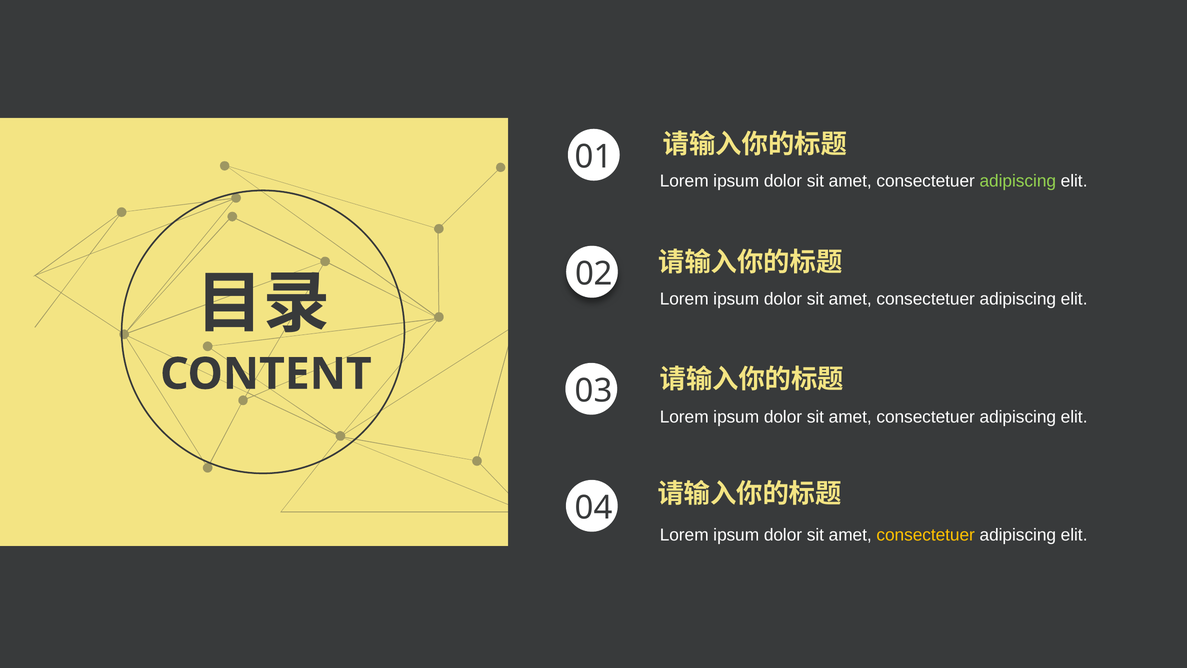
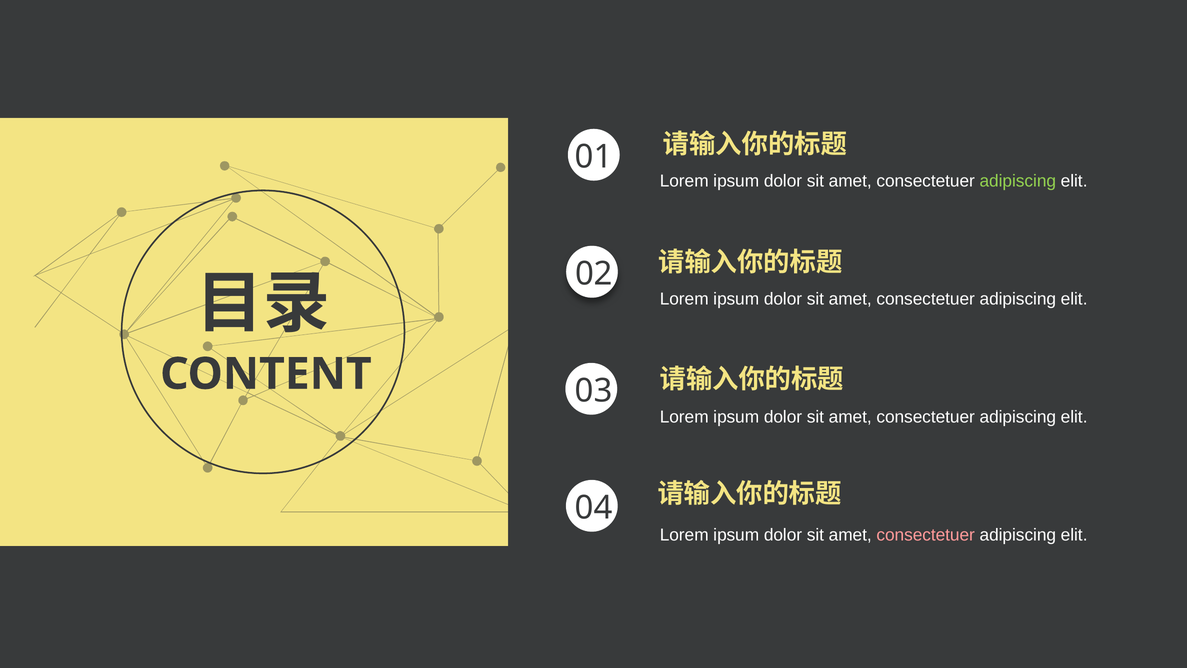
consectetuer at (926, 535) colour: yellow -> pink
